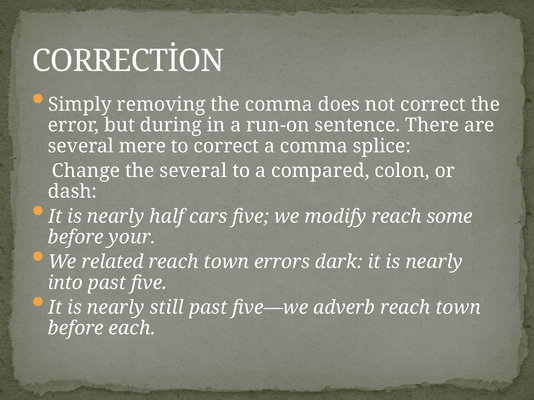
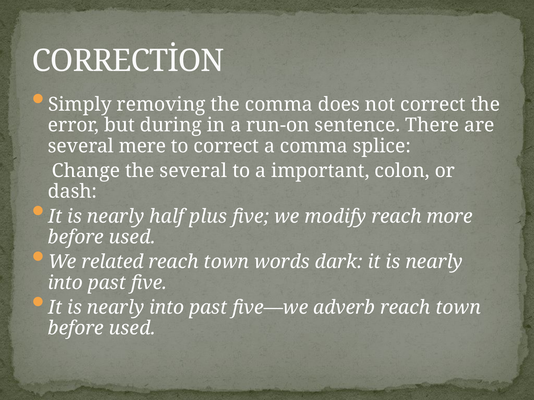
compared: compared -> important
cars: cars -> plus
some: some -> more
your at (132, 237): your -> used
errors: errors -> words
still at (167, 308): still -> into
each at (132, 329): each -> used
